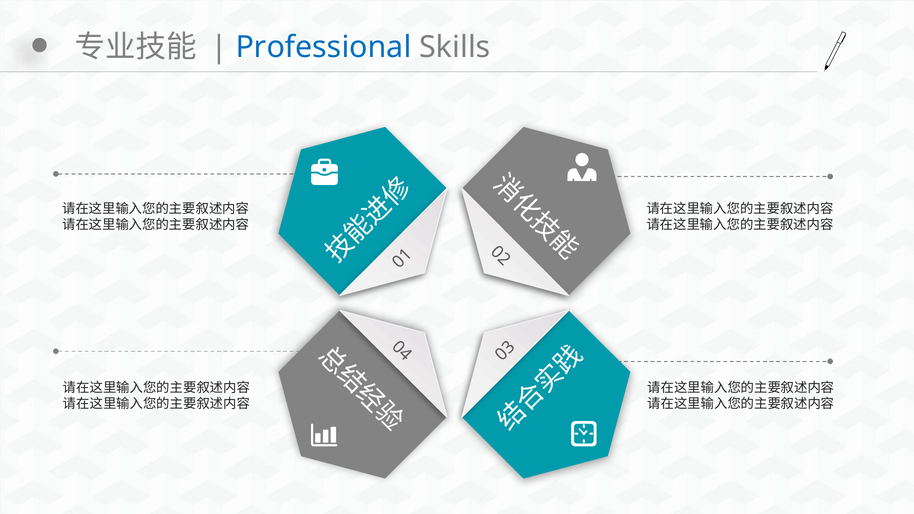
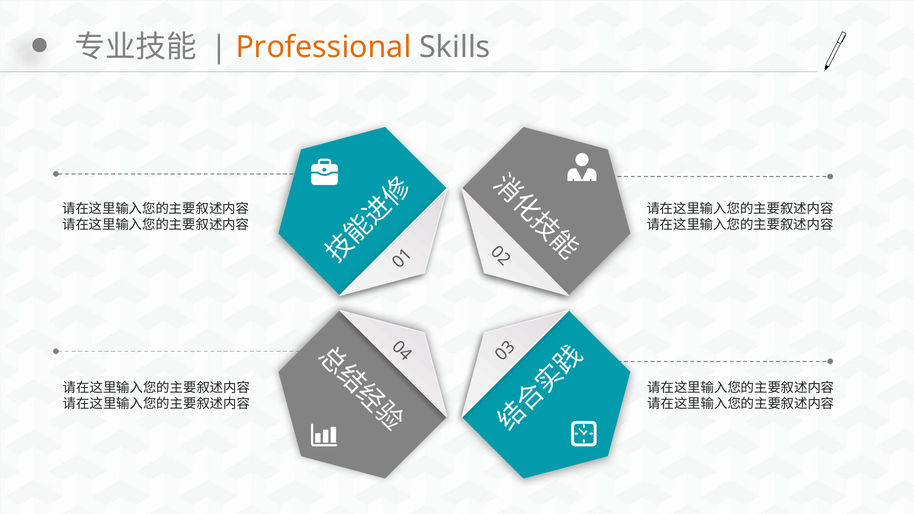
Professional colour: blue -> orange
